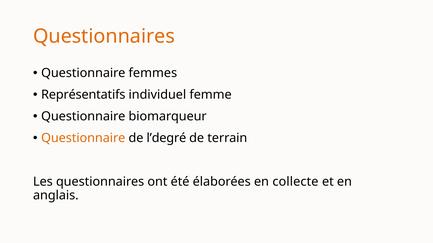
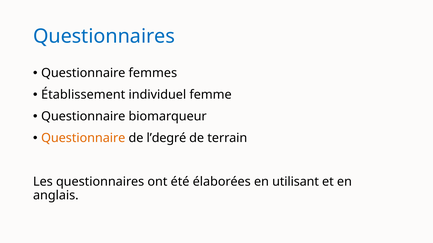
Questionnaires at (104, 36) colour: orange -> blue
Représentatifs: Représentatifs -> Établissement
collecte: collecte -> utilisant
